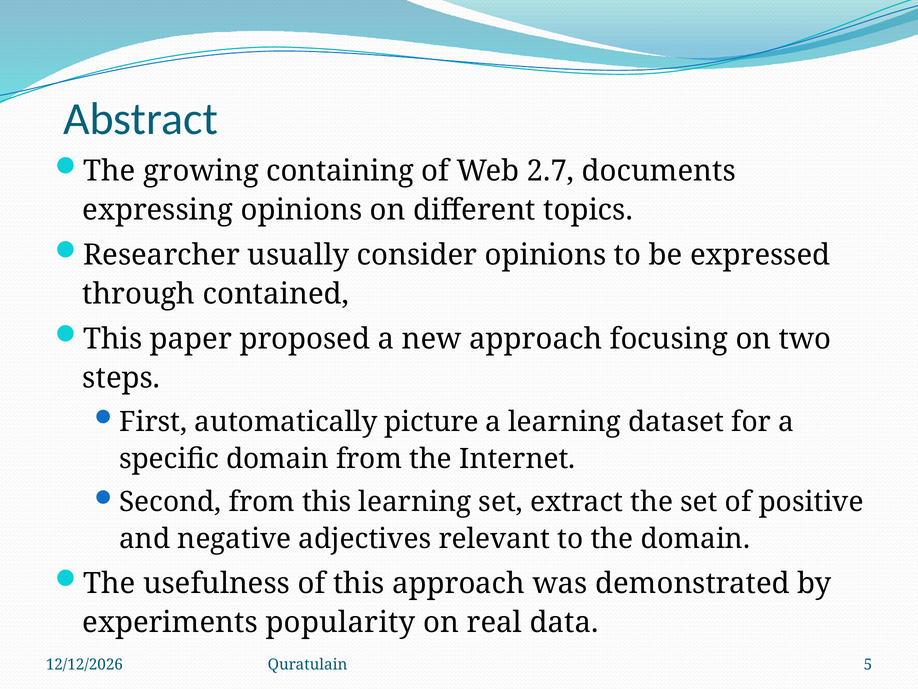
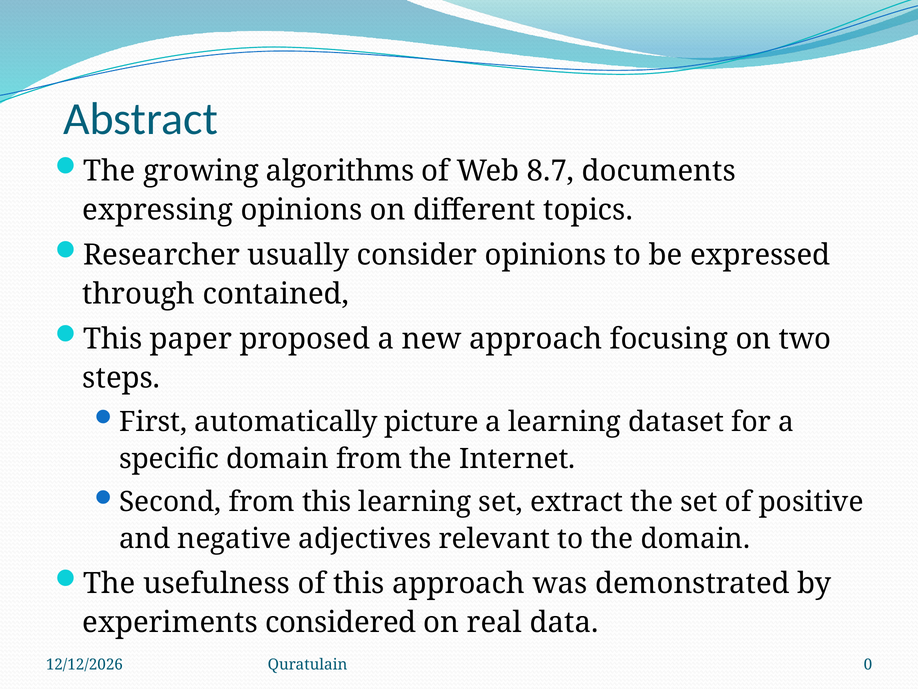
containing: containing -> algorithms
2.7: 2.7 -> 8.7
popularity: popularity -> considered
5: 5 -> 0
